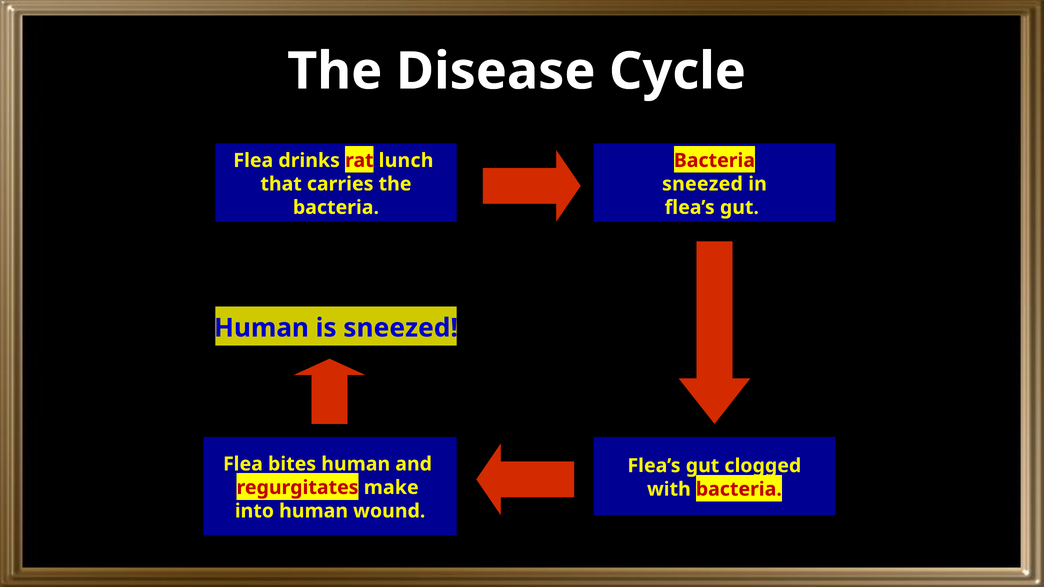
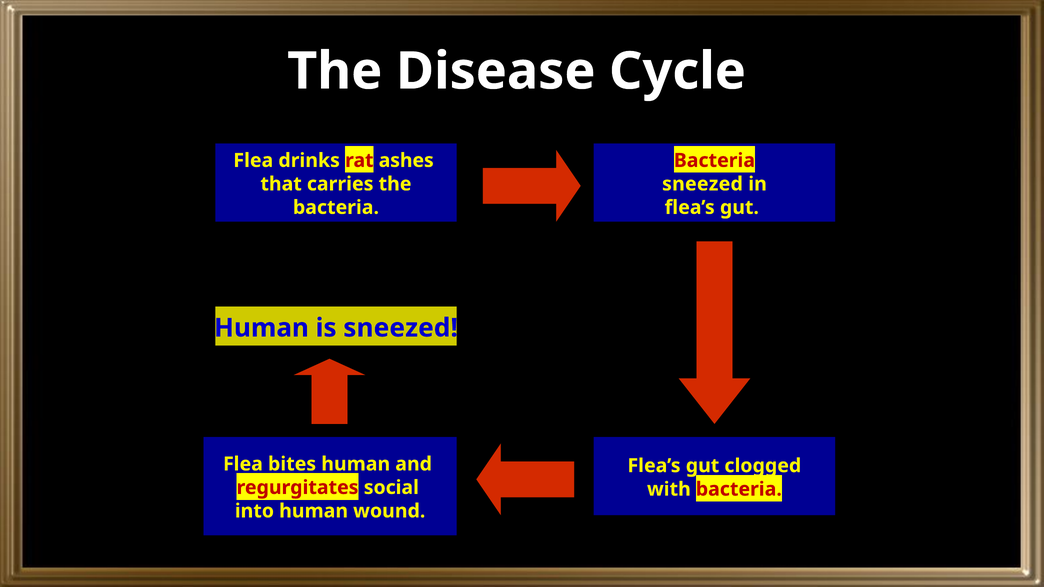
lunch: lunch -> ashes
make: make -> social
